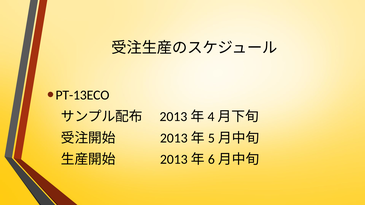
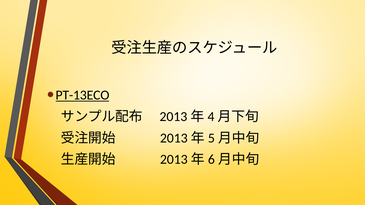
PT-13ECO underline: none -> present
